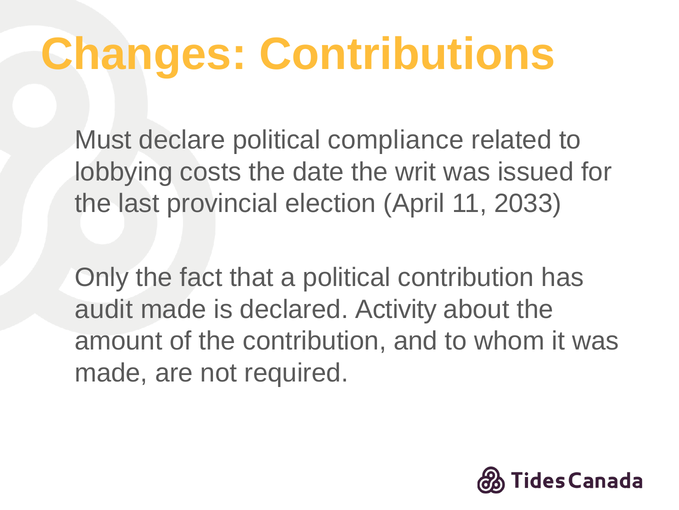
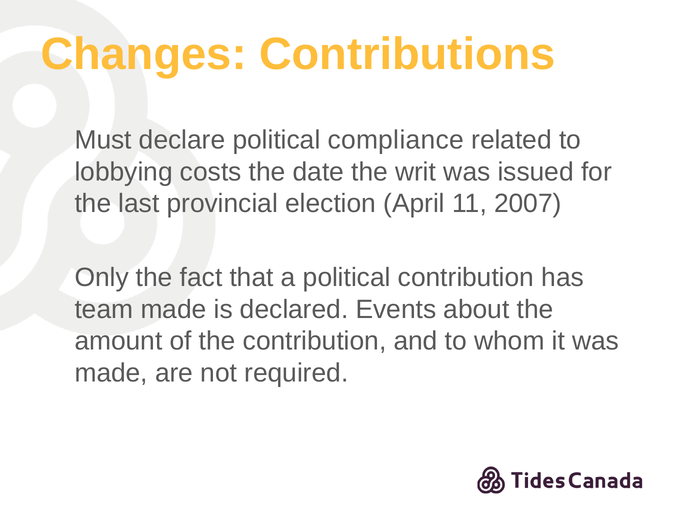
2033: 2033 -> 2007
audit: audit -> team
Activity: Activity -> Events
